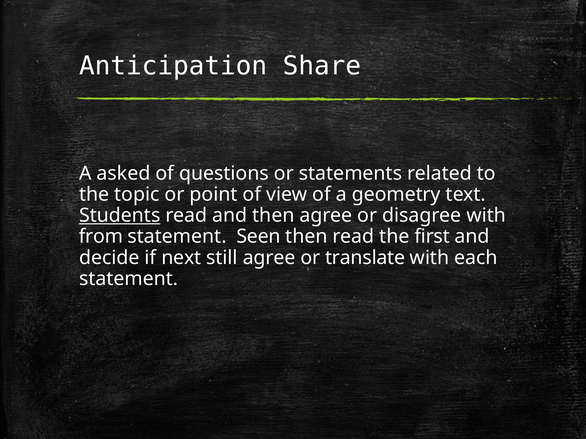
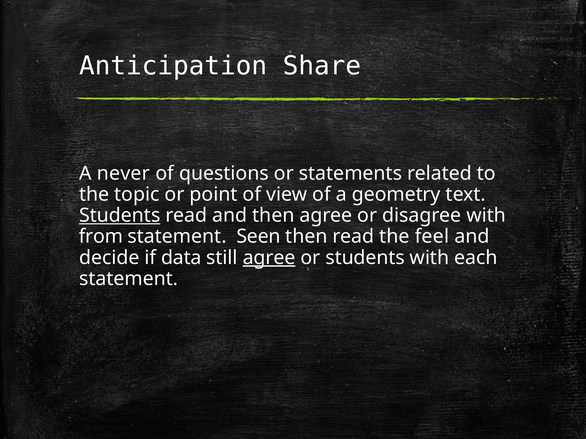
asked: asked -> never
first: first -> feel
next: next -> data
agree at (269, 258) underline: none -> present
or translate: translate -> students
